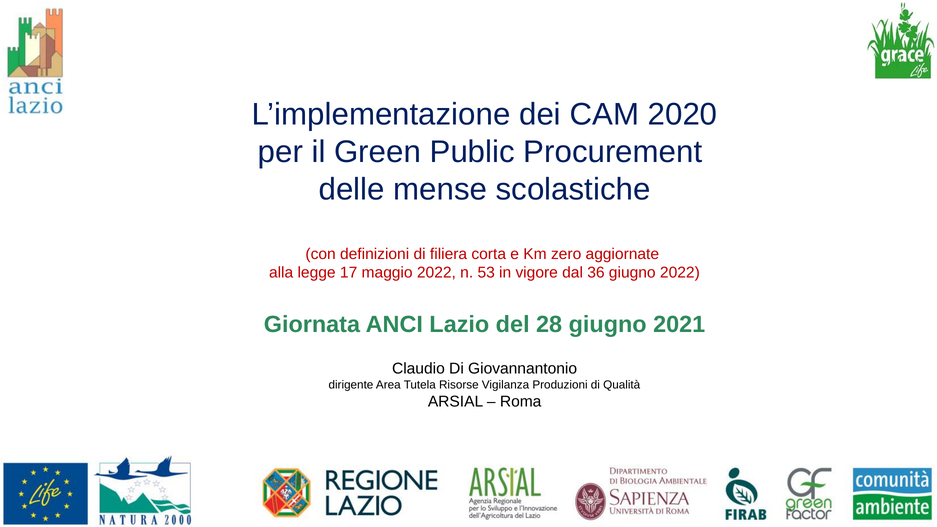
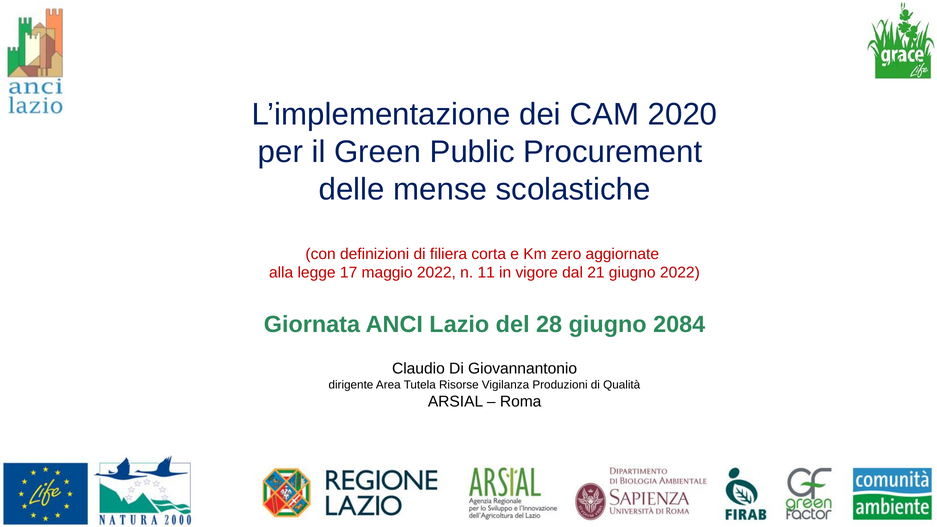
53: 53 -> 11
36: 36 -> 21
2021: 2021 -> 2084
